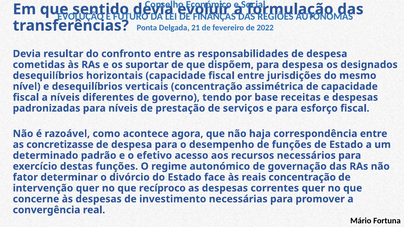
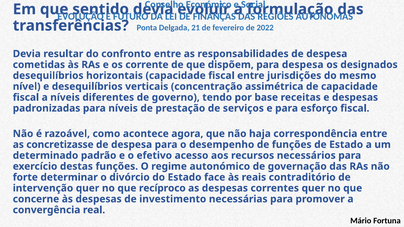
suportar: suportar -> corrente
fator: fator -> forte
reais concentração: concentração -> contraditório
